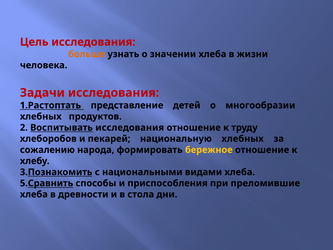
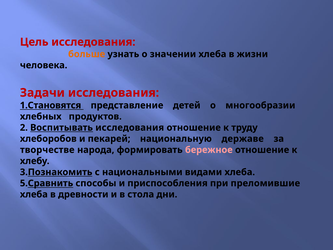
1.Растоптать: 1.Растоптать -> 1.Становятся
национальную хлебных: хлебных -> державе
сожалению: сожалению -> творчестве
бережное colour: yellow -> pink
